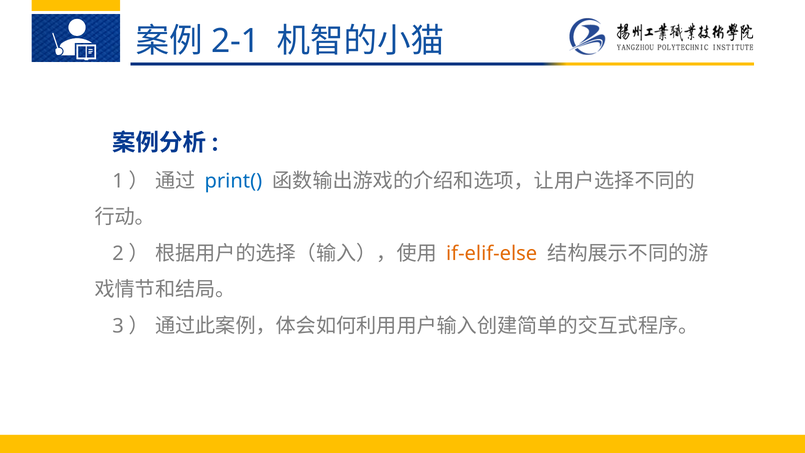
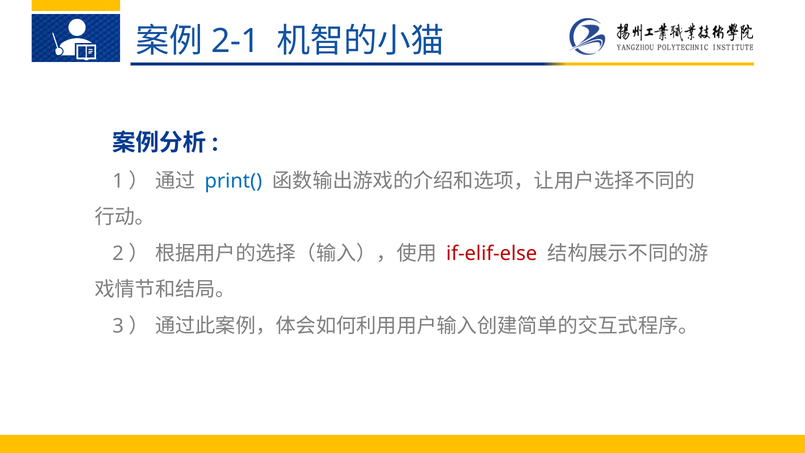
if-elif-else colour: orange -> red
